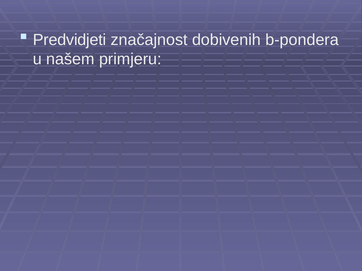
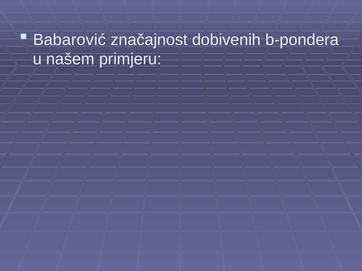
Predvidjeti: Predvidjeti -> Babarović
